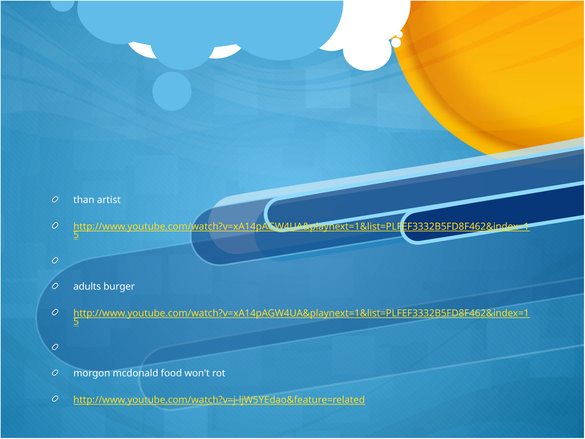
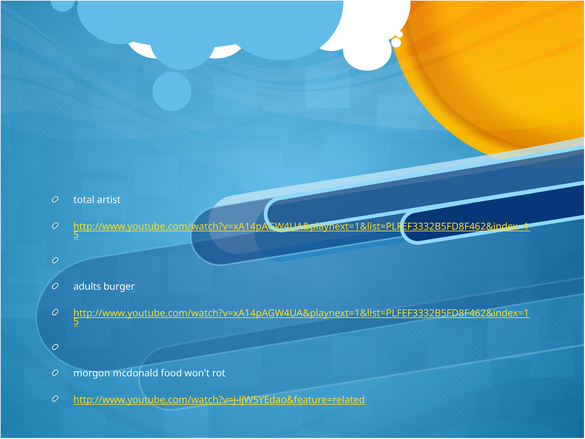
than: than -> total
